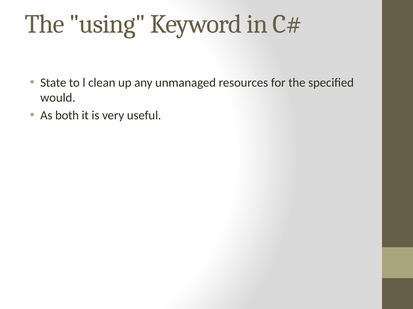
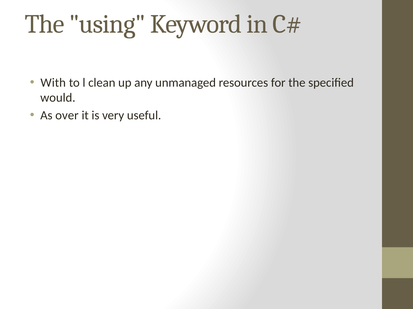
State: State -> With
both: both -> over
